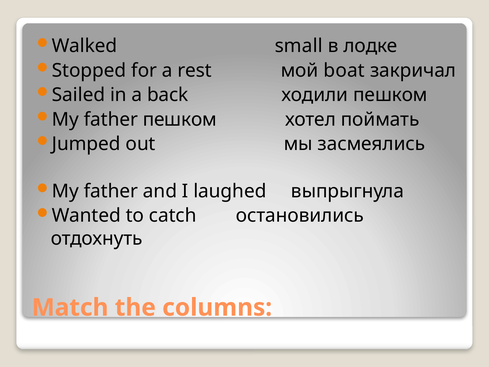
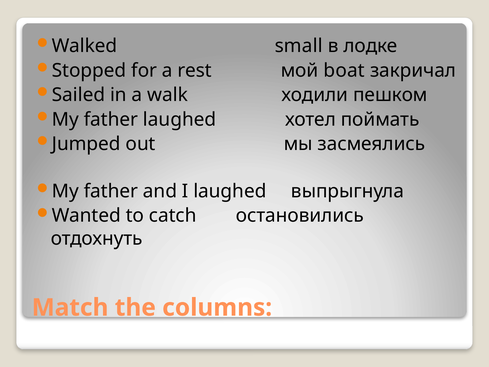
back: back -> walk
father пешком: пешком -> laughed
